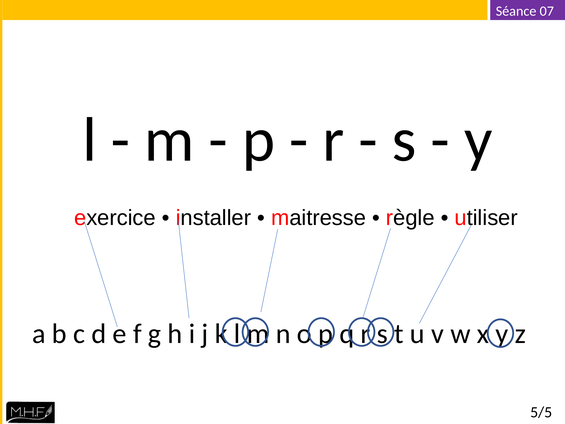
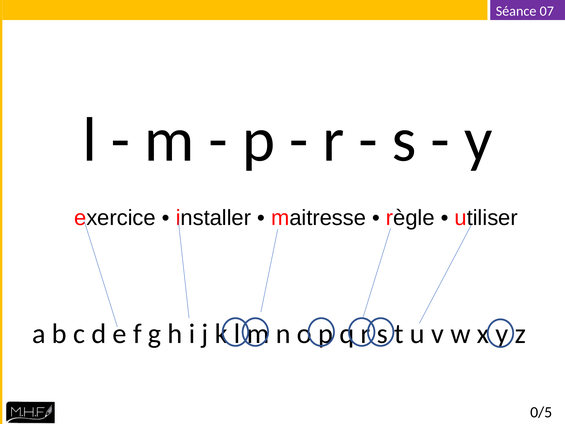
5/5: 5/5 -> 0/5
